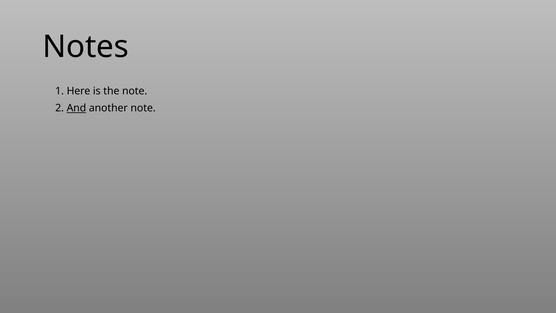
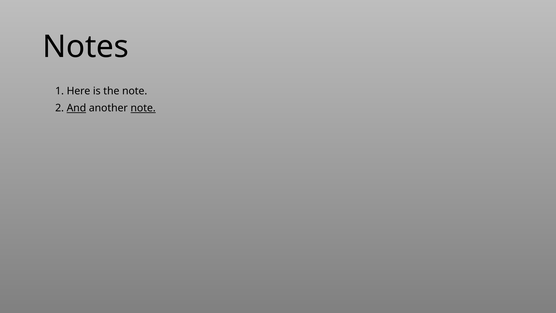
note at (143, 108) underline: none -> present
